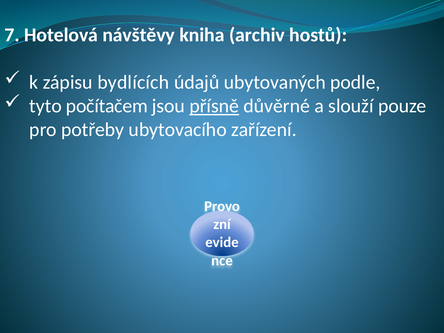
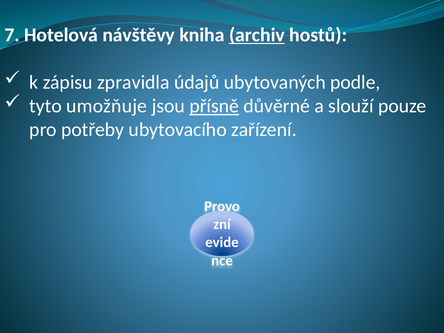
archiv underline: none -> present
bydlících: bydlících -> zpravidla
počítačem: počítačem -> umožňuje
